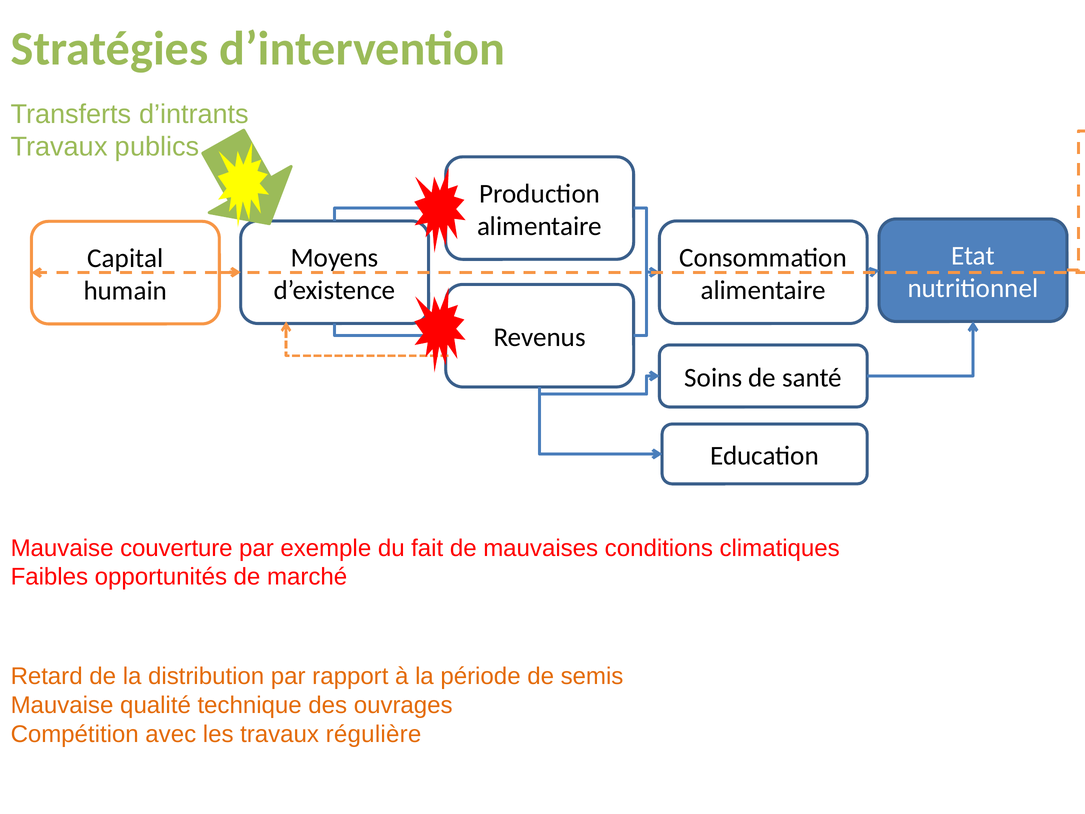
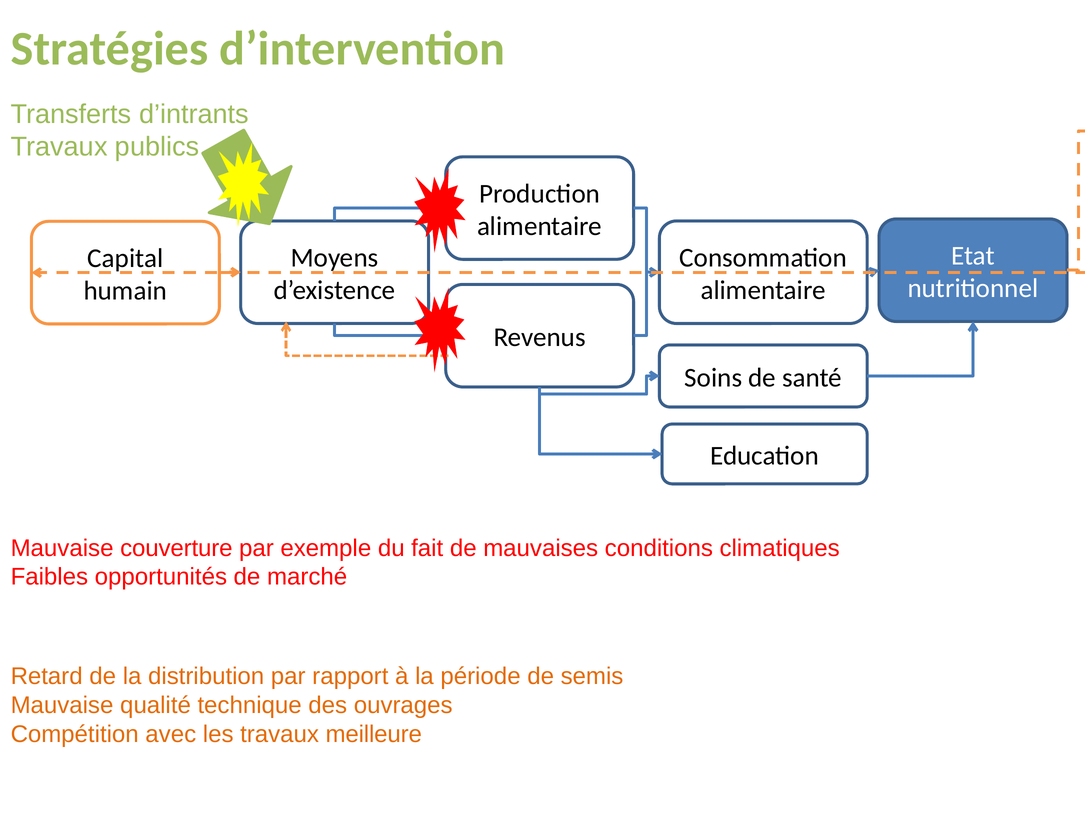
régulière: régulière -> meilleure
